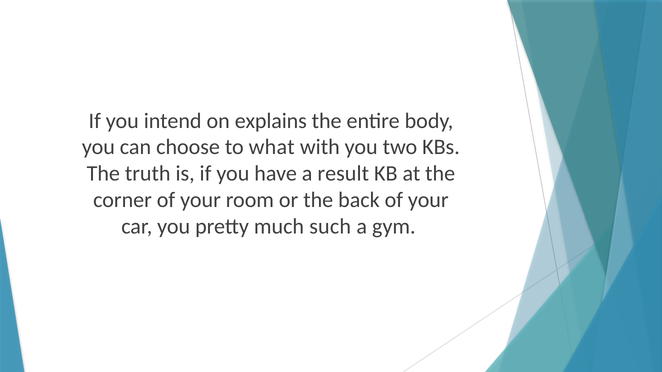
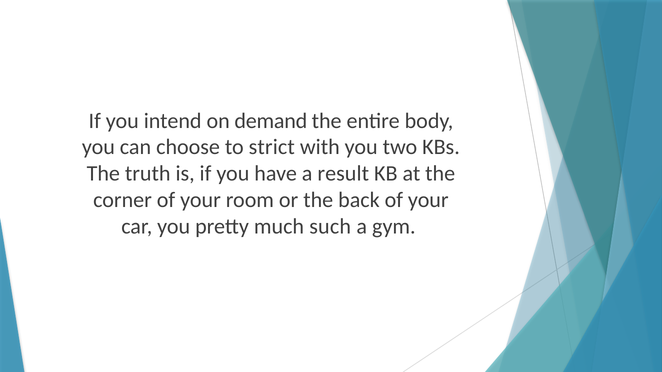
explains: explains -> demand
what: what -> strict
